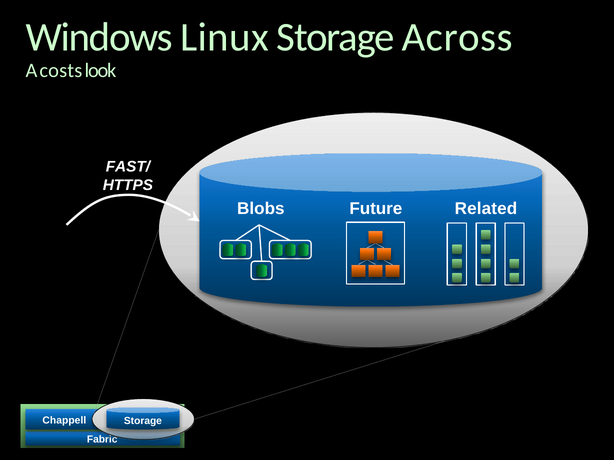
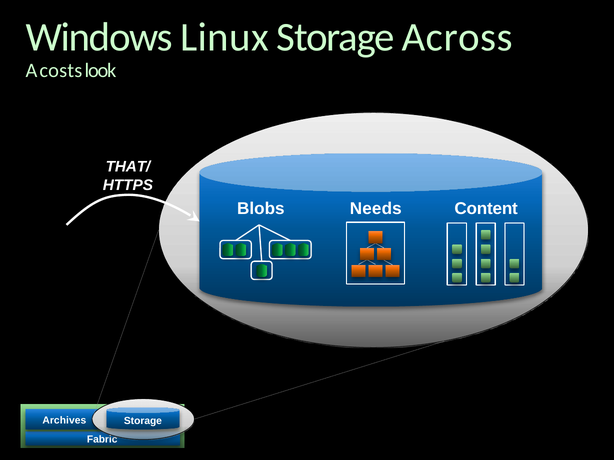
FAST/: FAST/ -> THAT/
Future: Future -> Needs
Related: Related -> Content
Chappell: Chappell -> Archives
